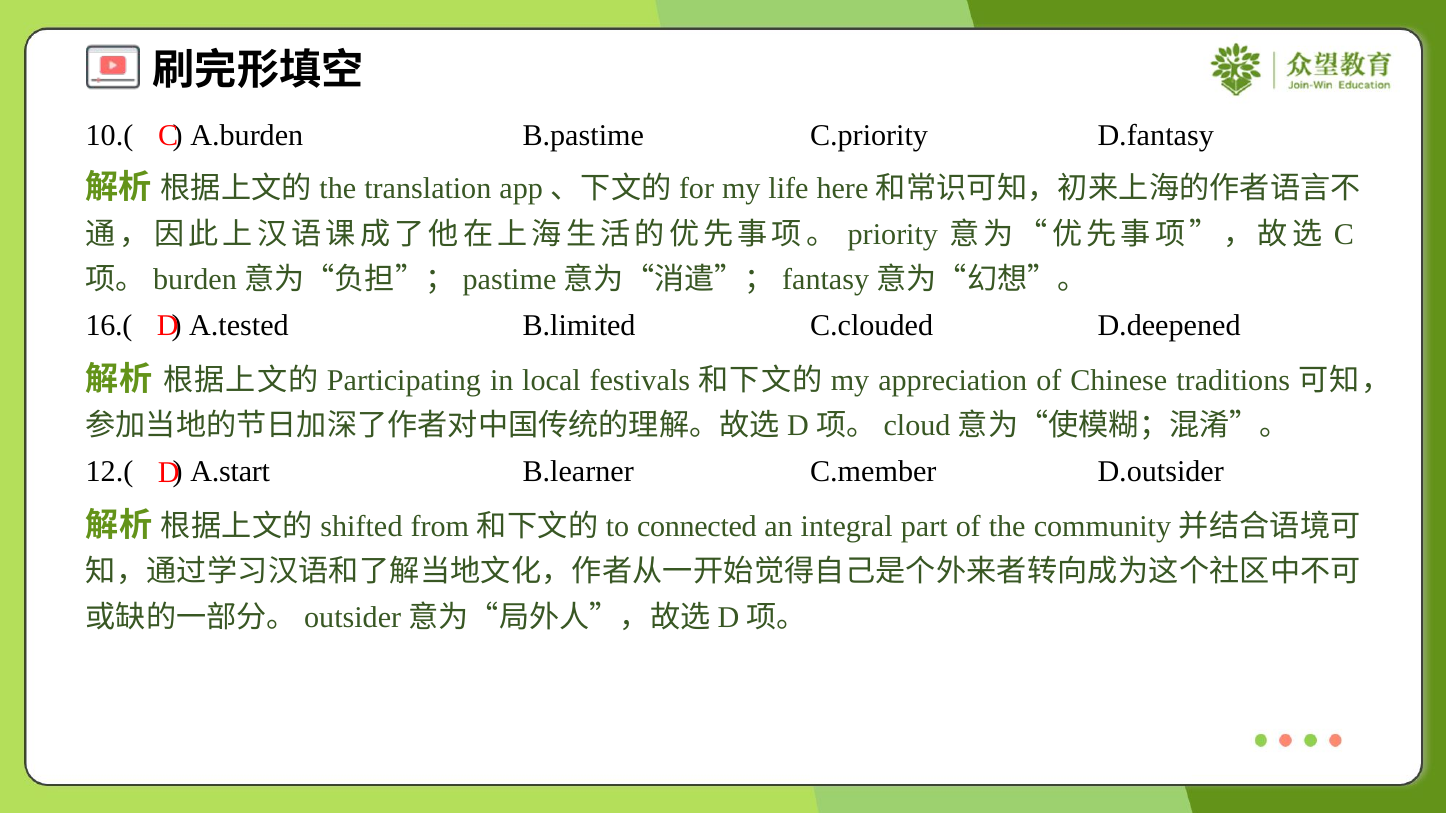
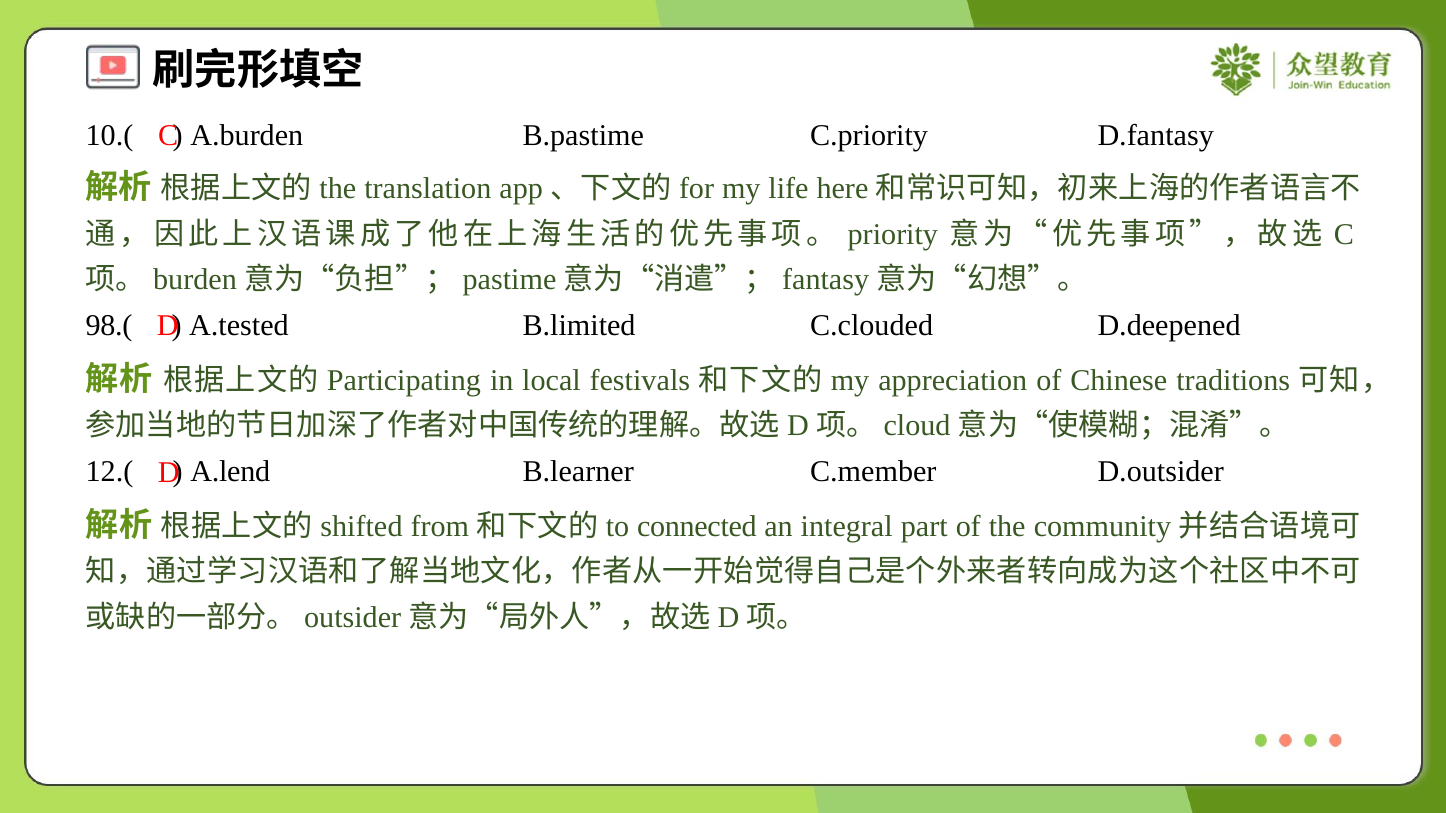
16.(: 16.( -> 98.(
A.start: A.start -> A.lend
